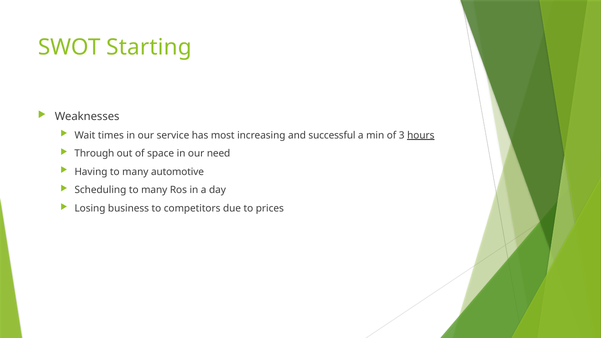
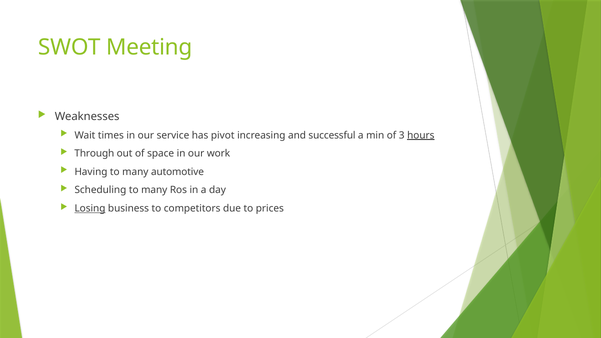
Starting: Starting -> Meeting
most: most -> pivot
need: need -> work
Losing underline: none -> present
